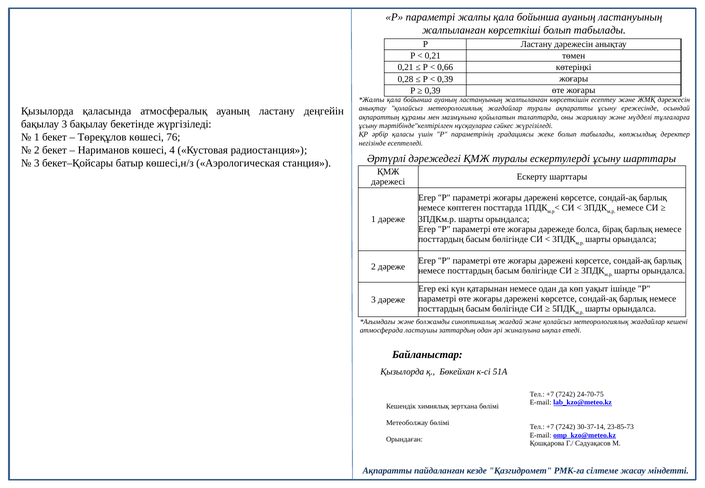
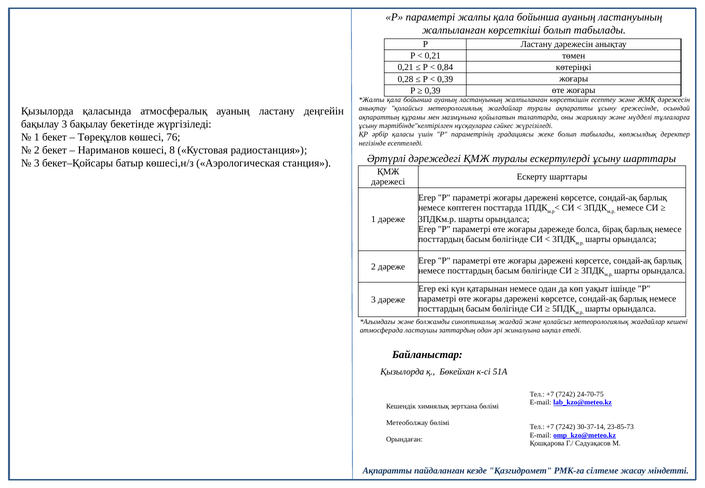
0,66: 0,66 -> 0,84
4: 4 -> 8
